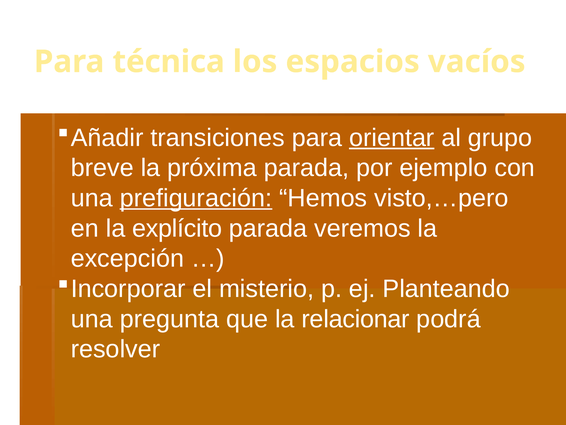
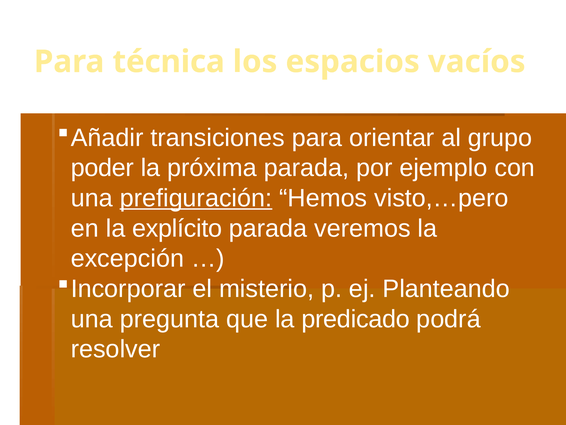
orientar underline: present -> none
breve: breve -> poder
relacionar: relacionar -> predicado
